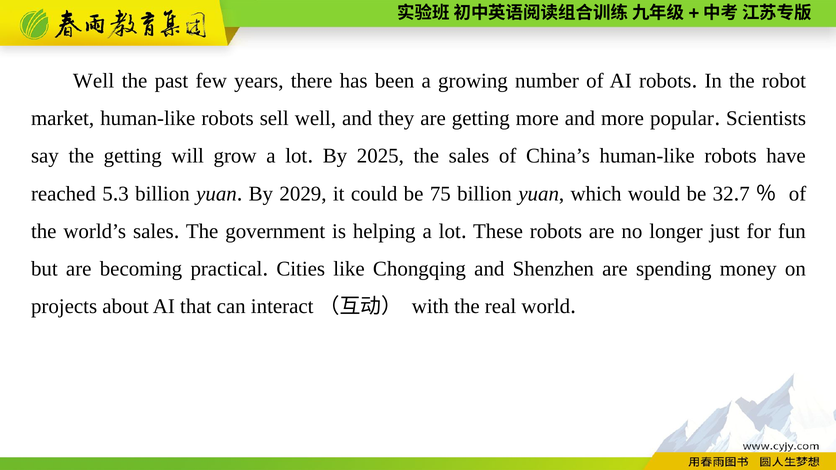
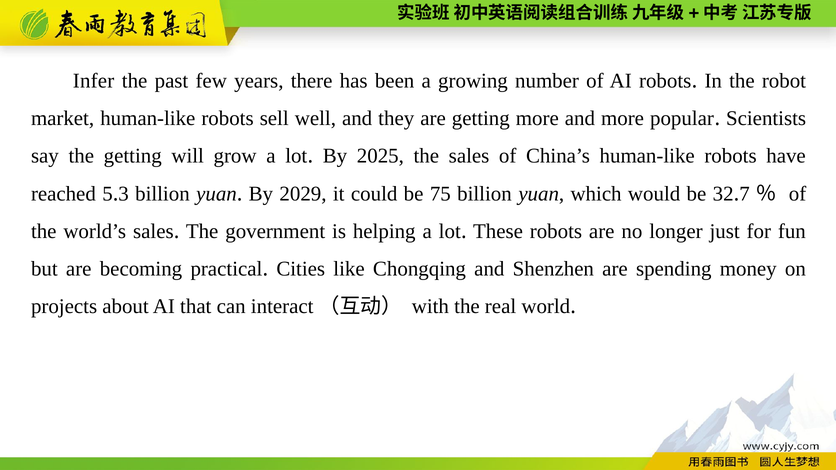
Well at (94, 81): Well -> Infer
